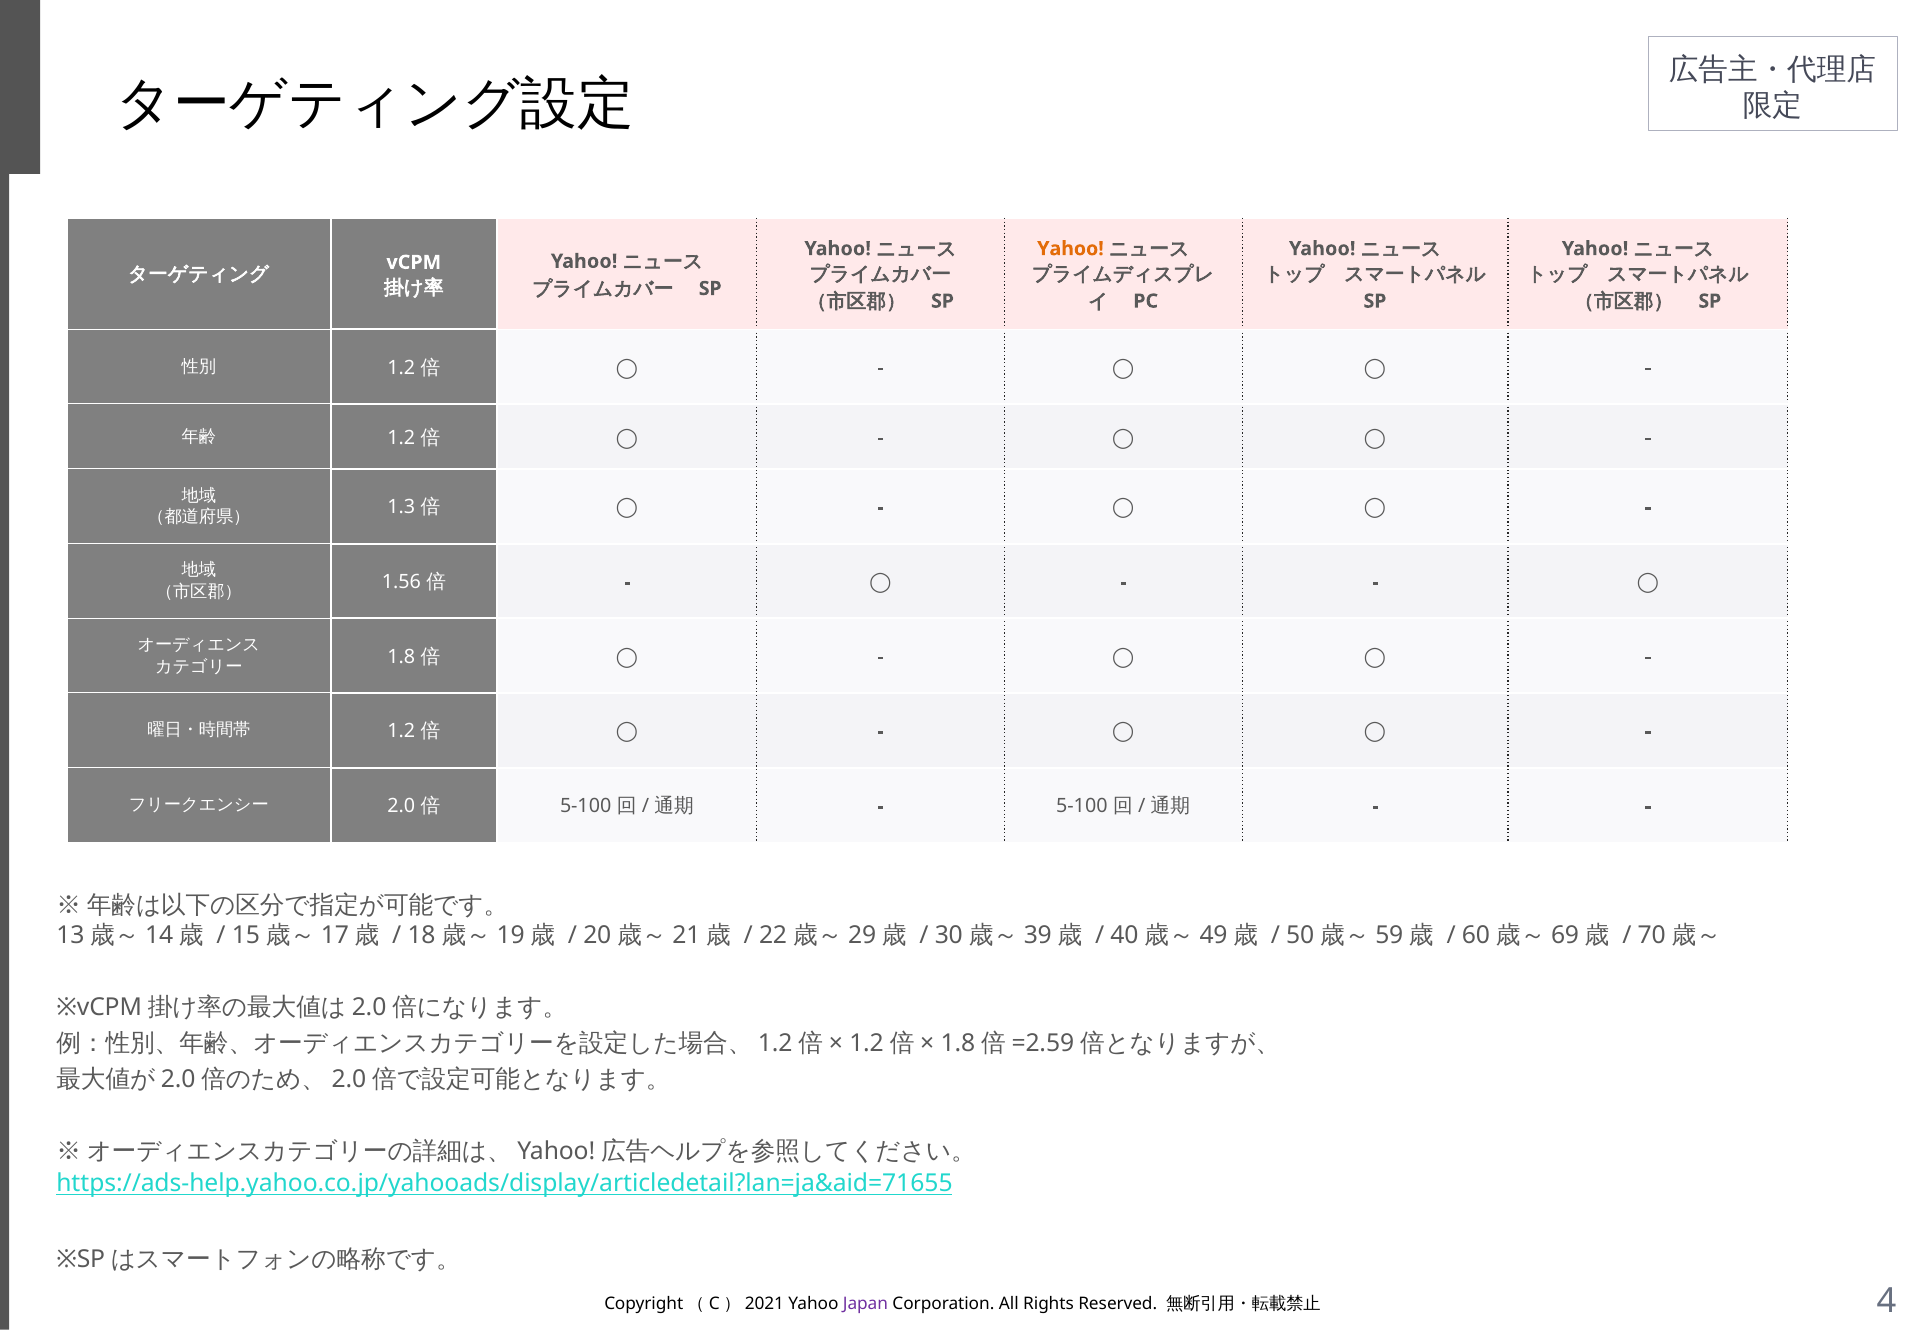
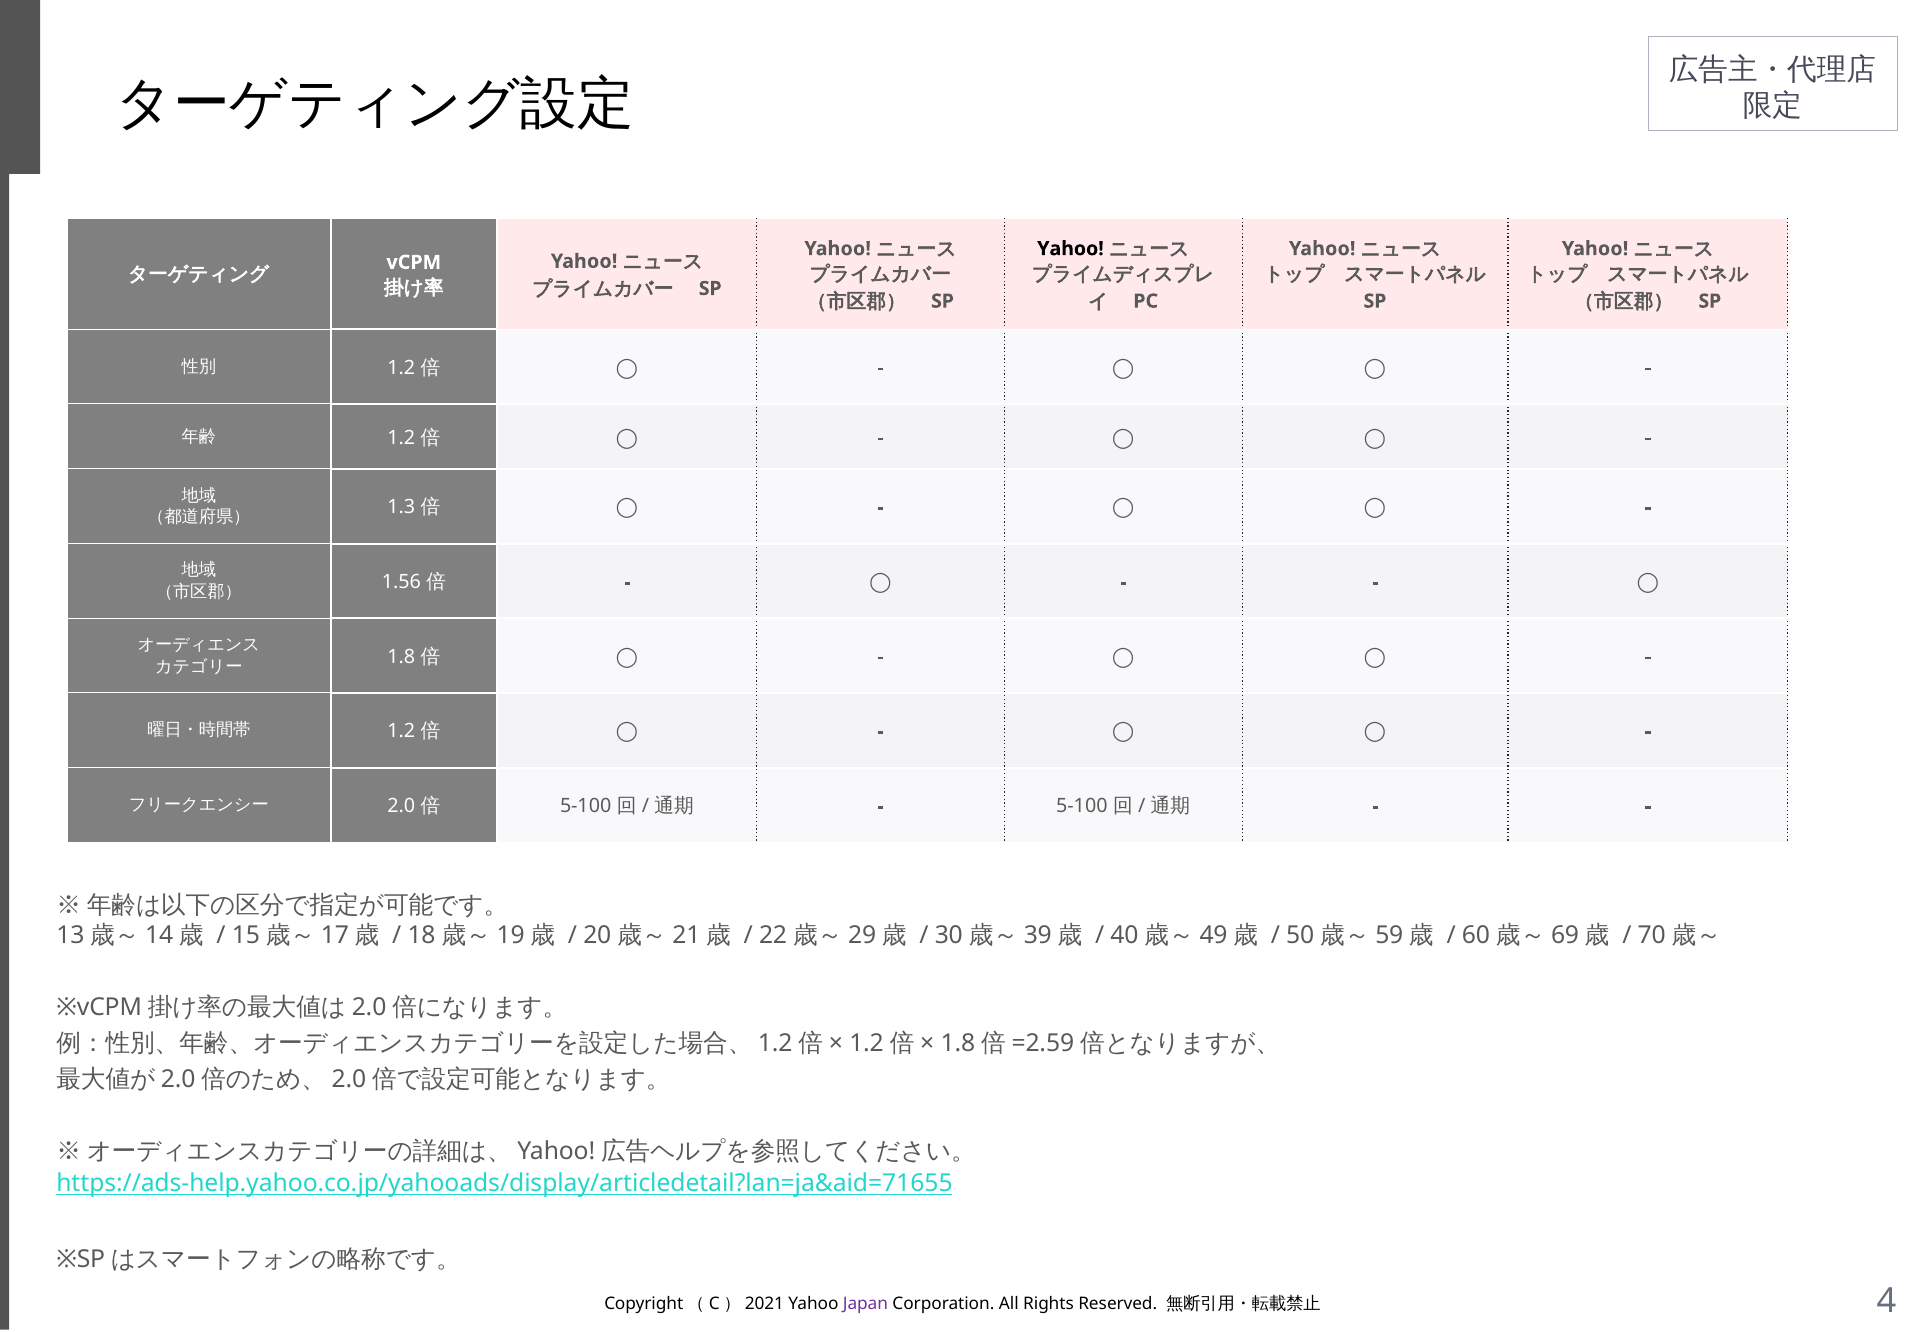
Yahoo at (1070, 249) colour: orange -> black
